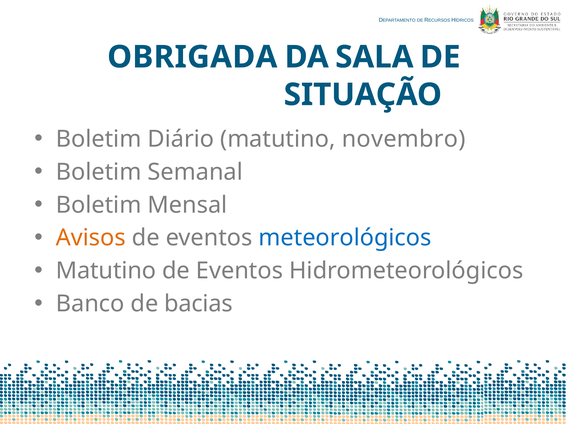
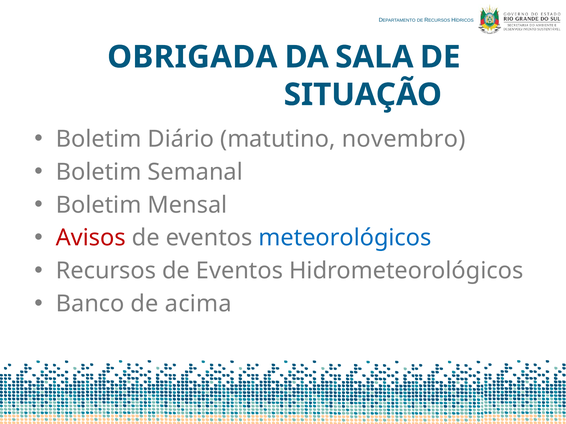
Avisos colour: orange -> red
Matutino at (106, 271): Matutino -> Recursos
bacias: bacias -> acima
